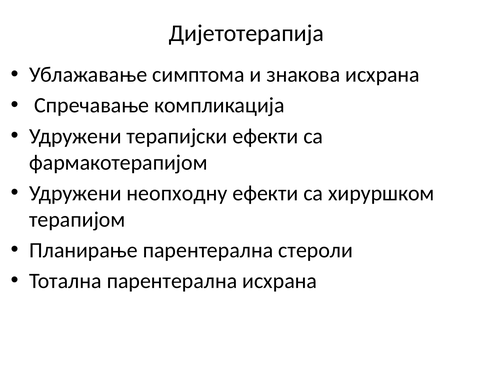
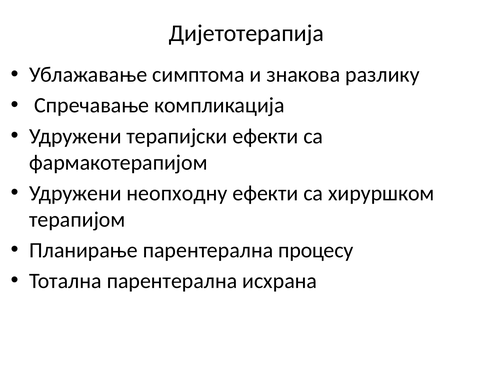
знакова исхрана: исхрана -> разлику
стероли: стероли -> процесу
